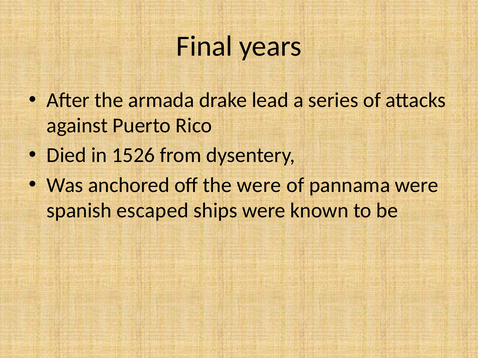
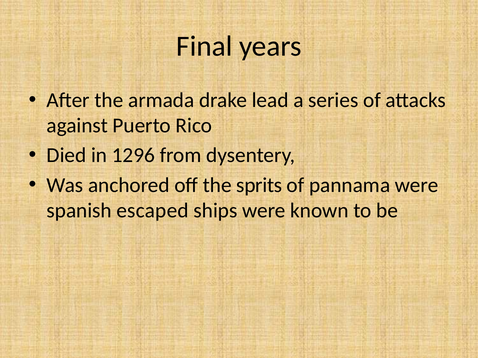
1526: 1526 -> 1296
the were: were -> sprits
